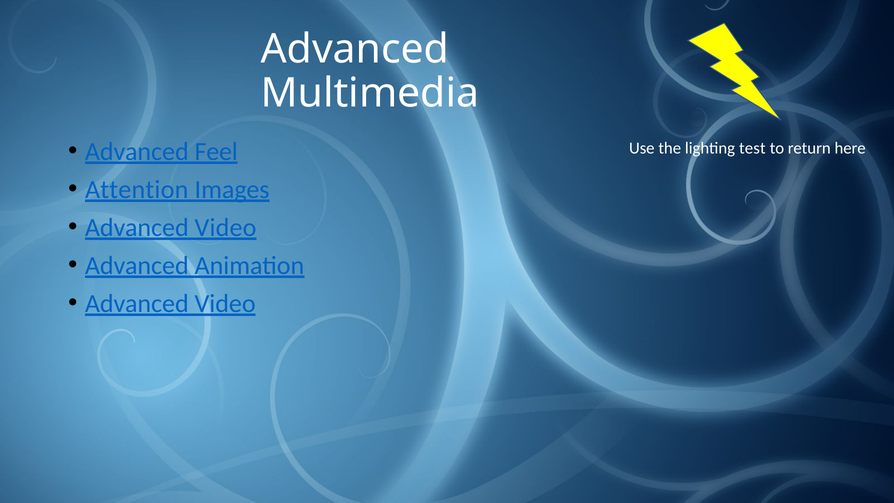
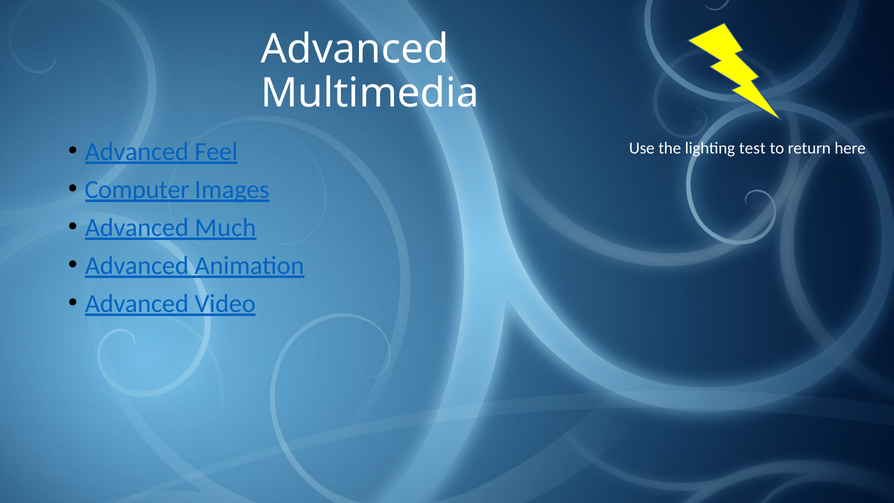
Attention: Attention -> Computer
Video at (226, 228): Video -> Much
